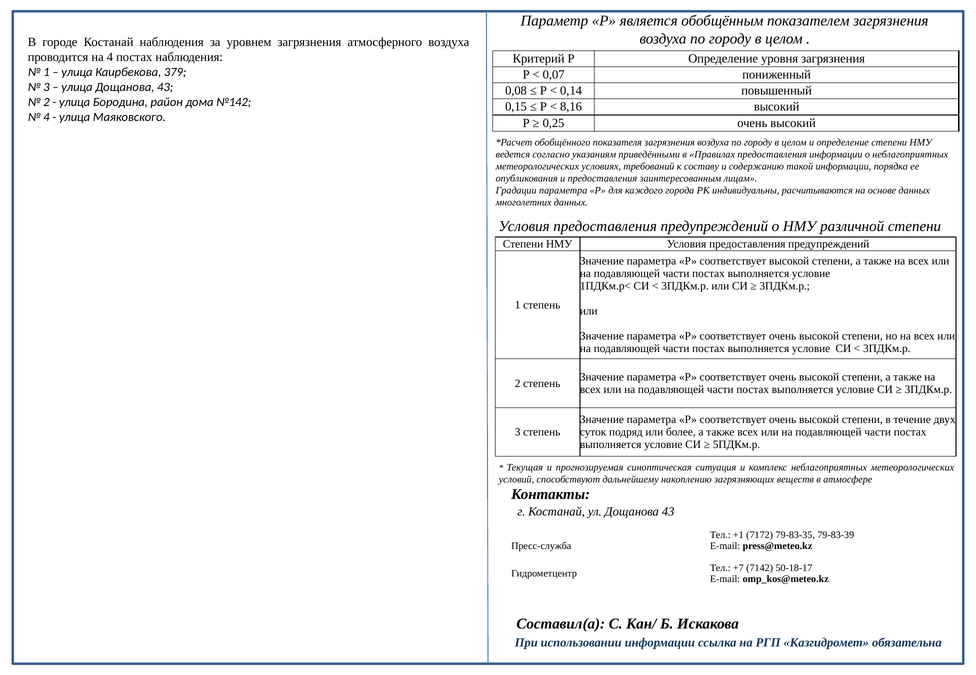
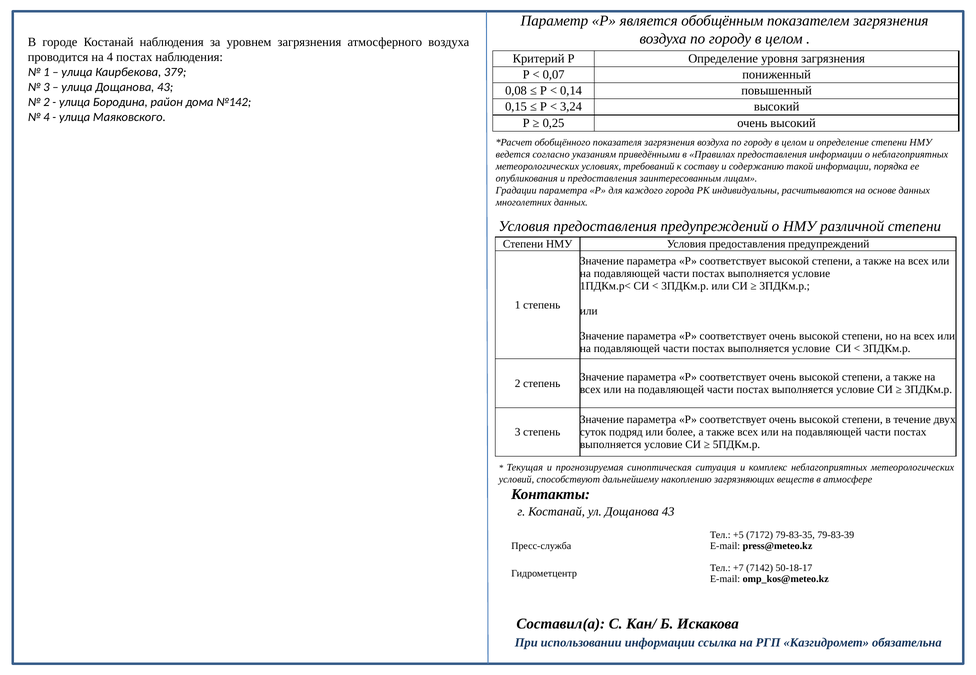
8,16: 8,16 -> 3,24
+1: +1 -> +5
